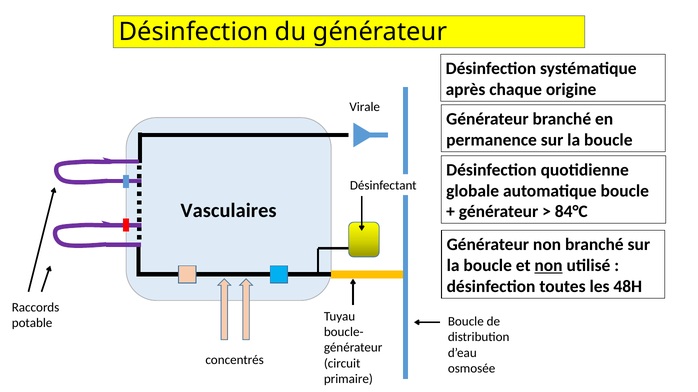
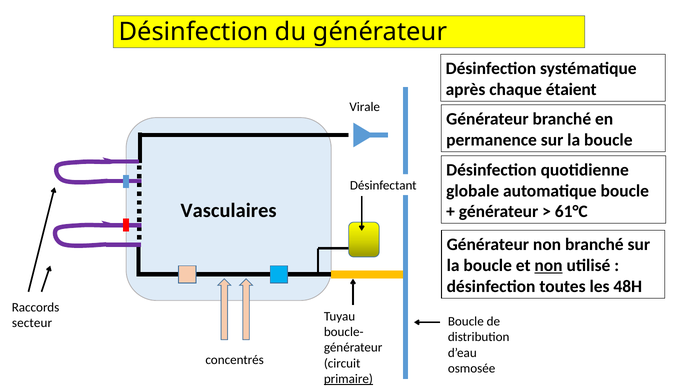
origine: origine -> étaient
84°C: 84°C -> 61°C
potable: potable -> secteur
primaire underline: none -> present
